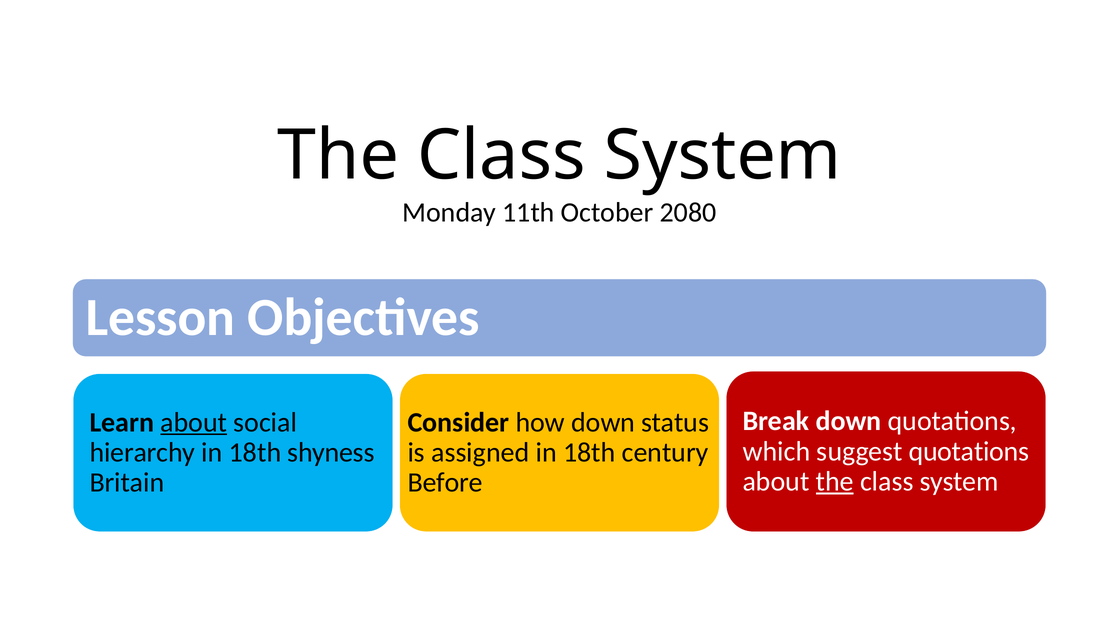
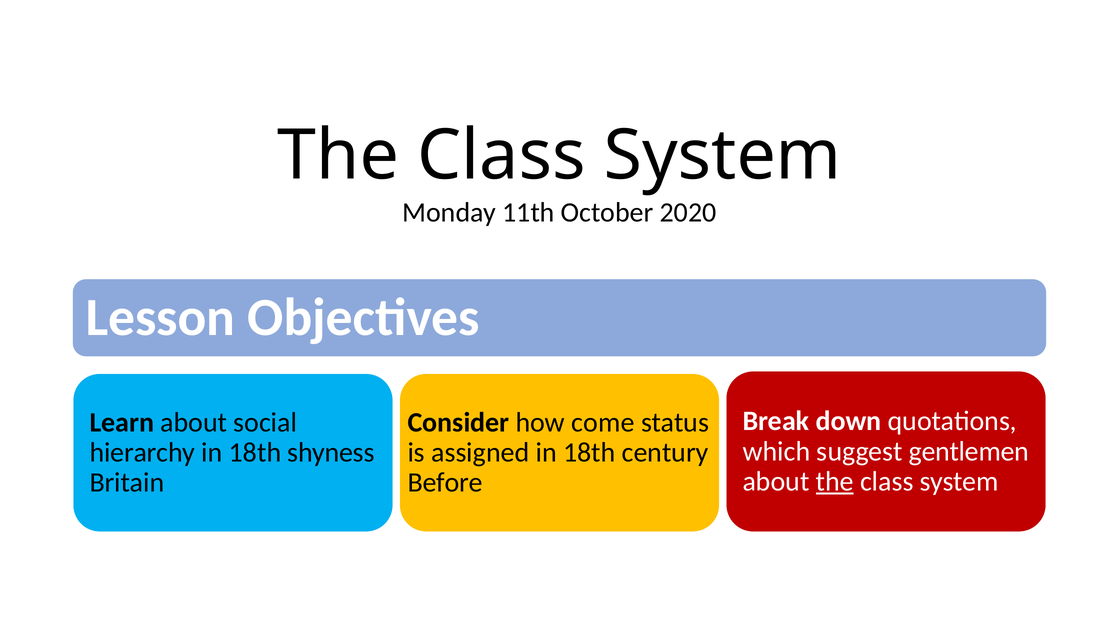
2080: 2080 -> 2020
about at (194, 422) underline: present -> none
how down: down -> come
suggest quotations: quotations -> gentlemen
